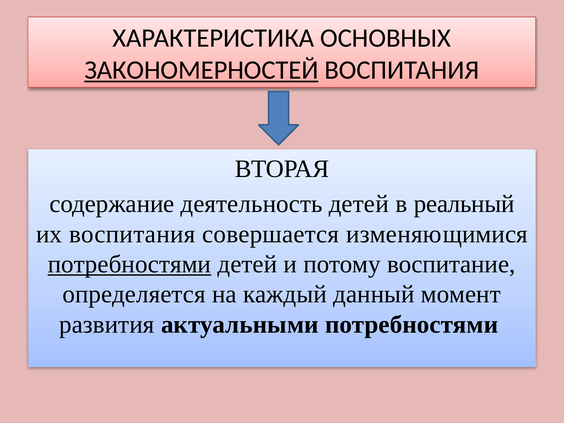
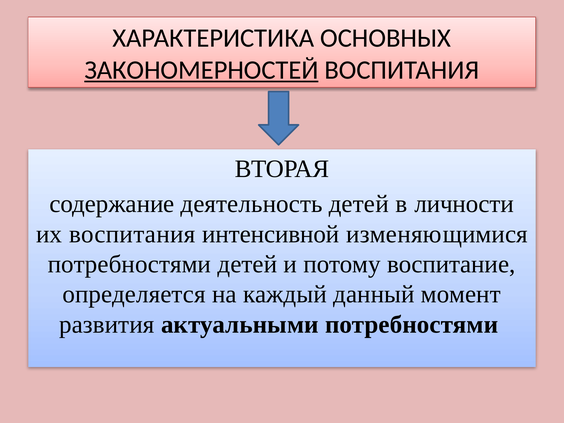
реальный: реальный -> личности
совершается: совершается -> интенсивной
потребностями at (129, 264) underline: present -> none
